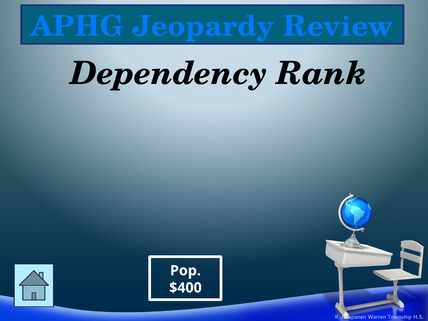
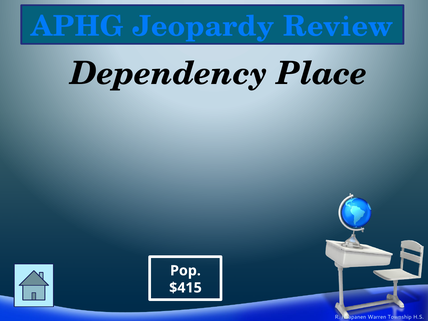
Rank: Rank -> Place
$400: $400 -> $415
